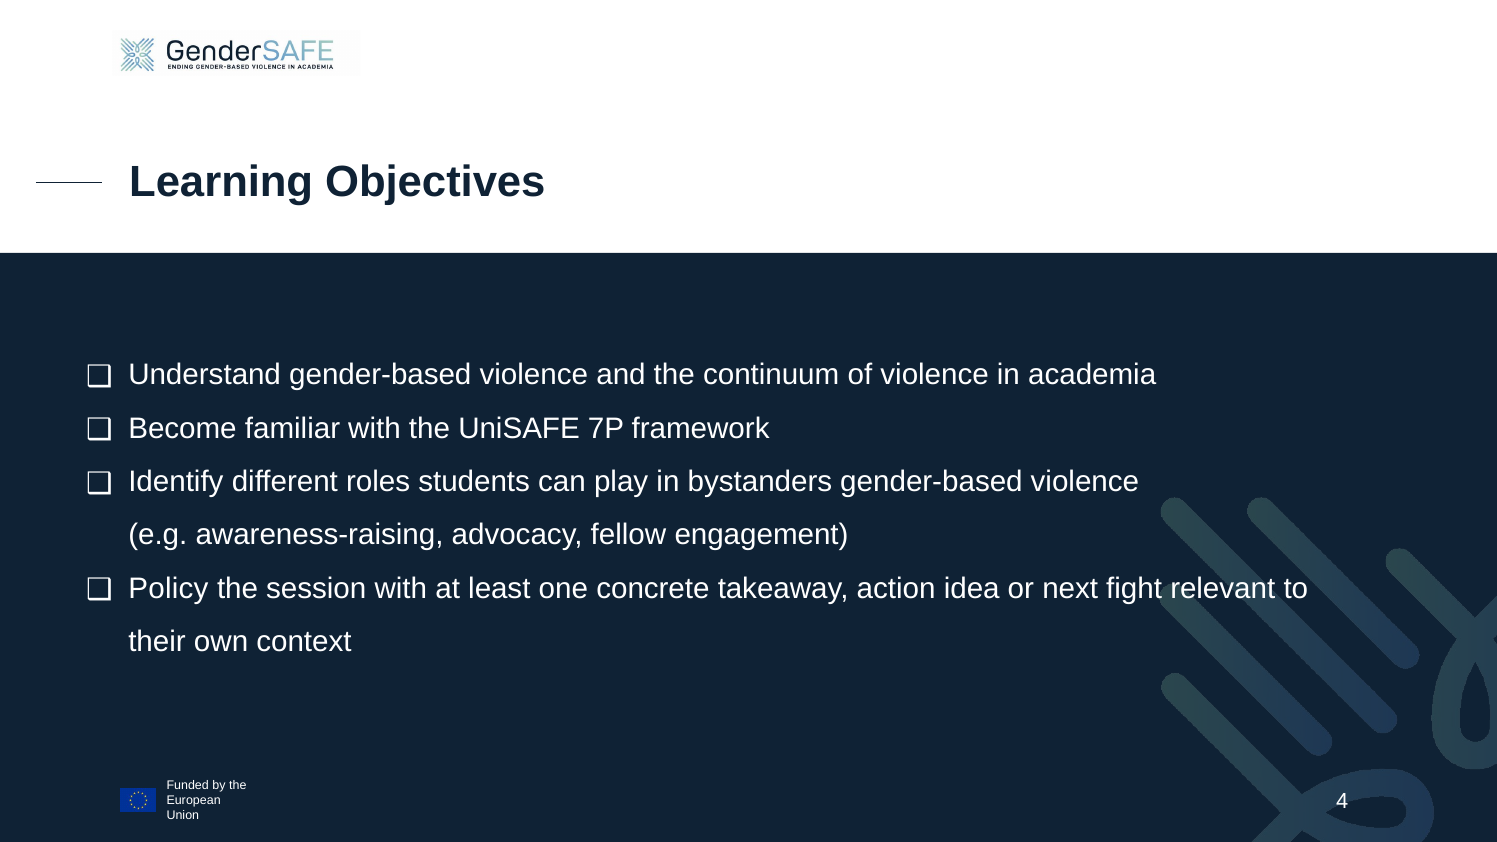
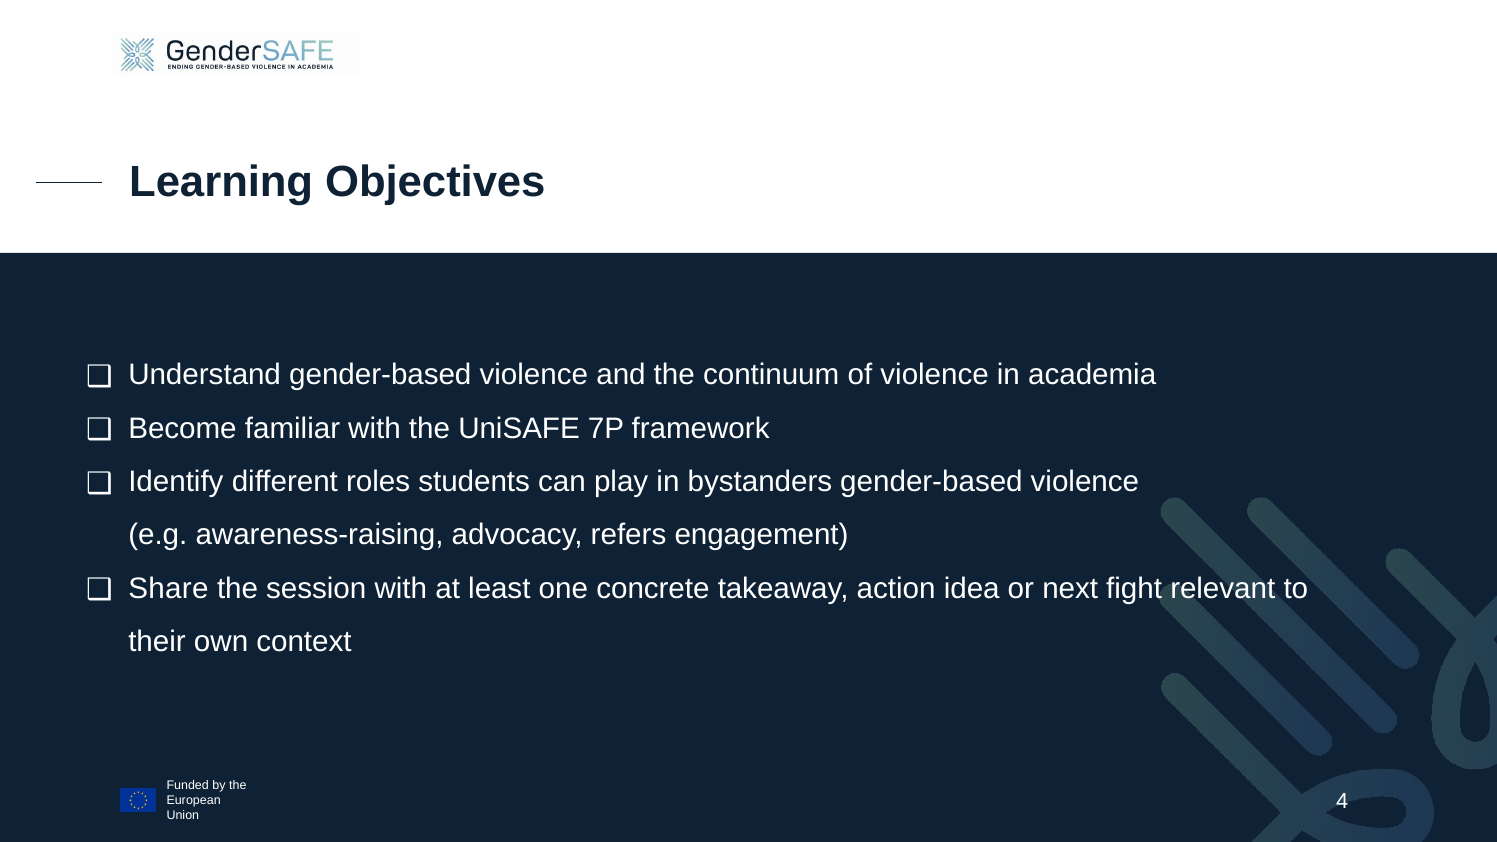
fellow: fellow -> refers
Policy: Policy -> Share
